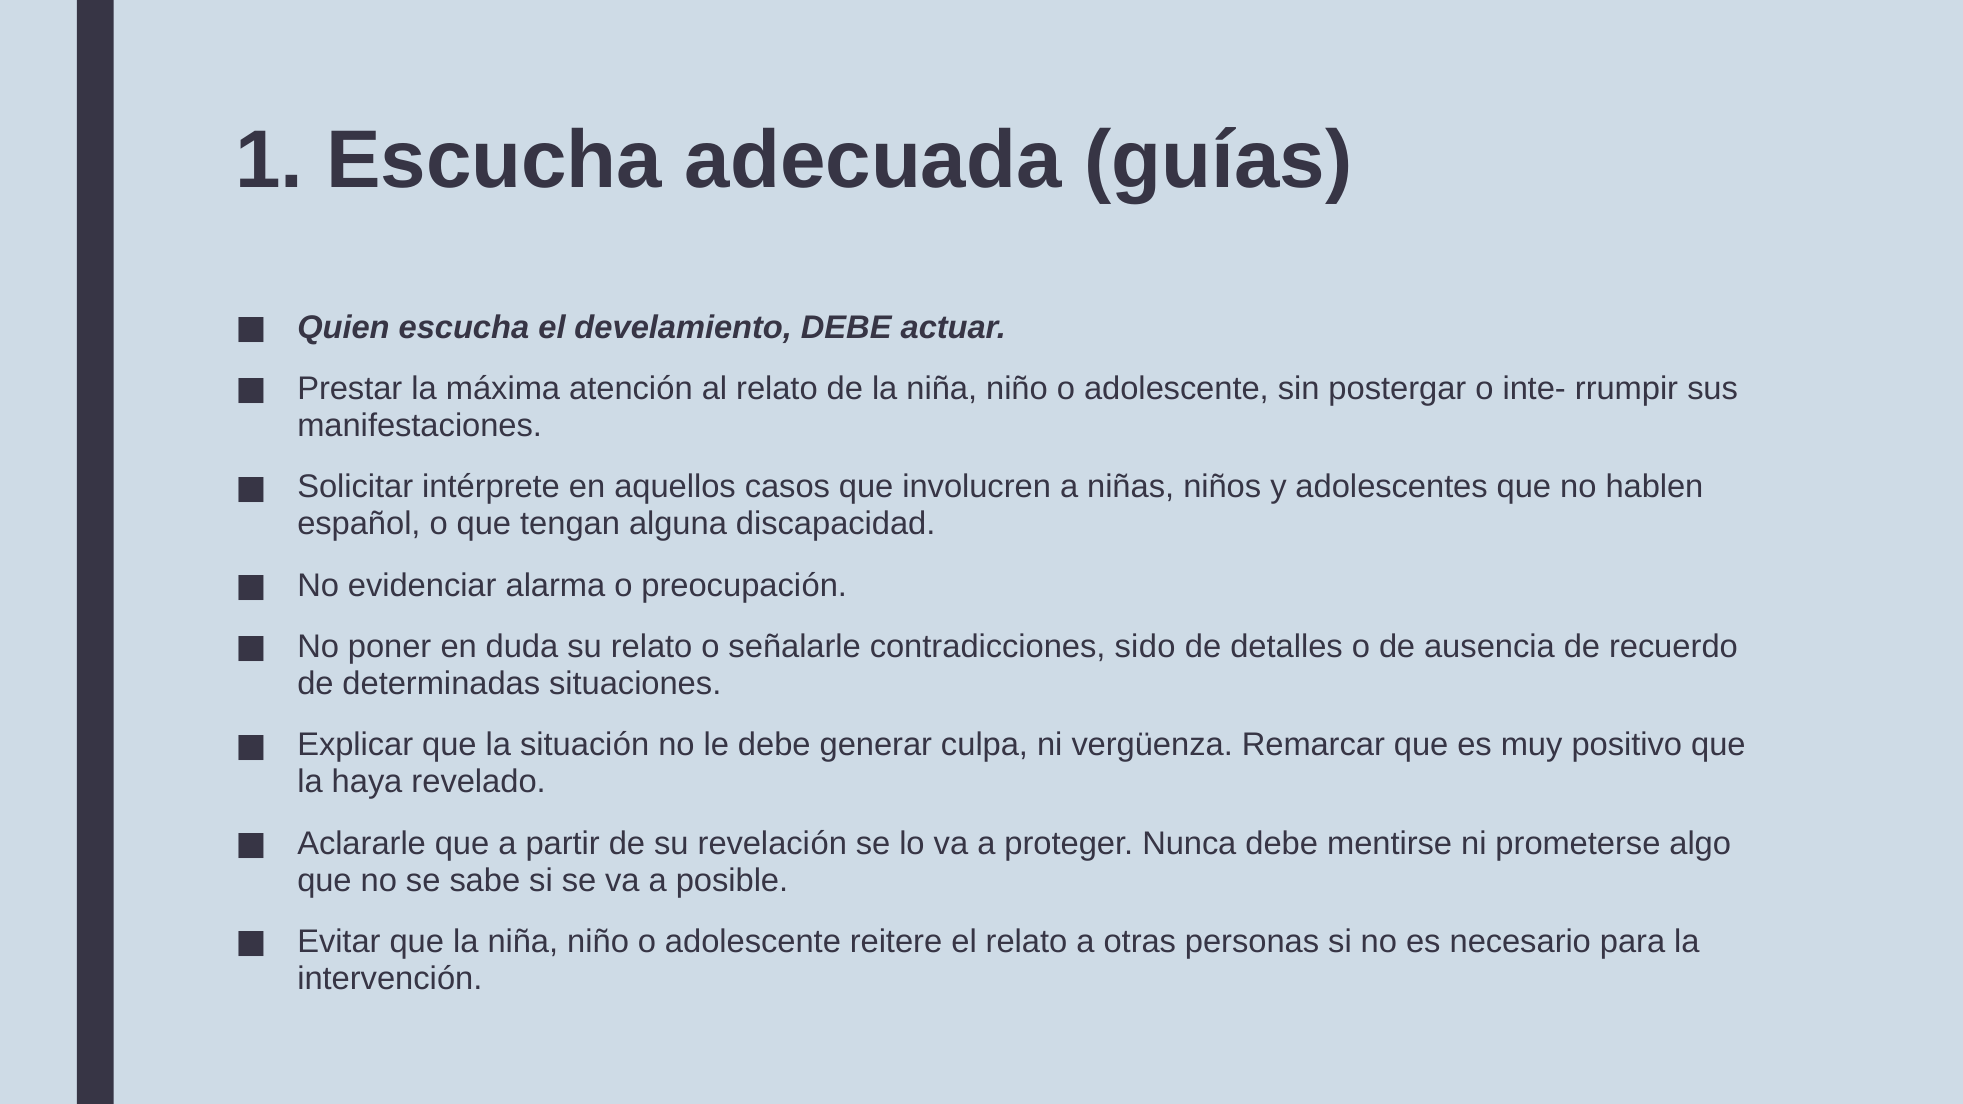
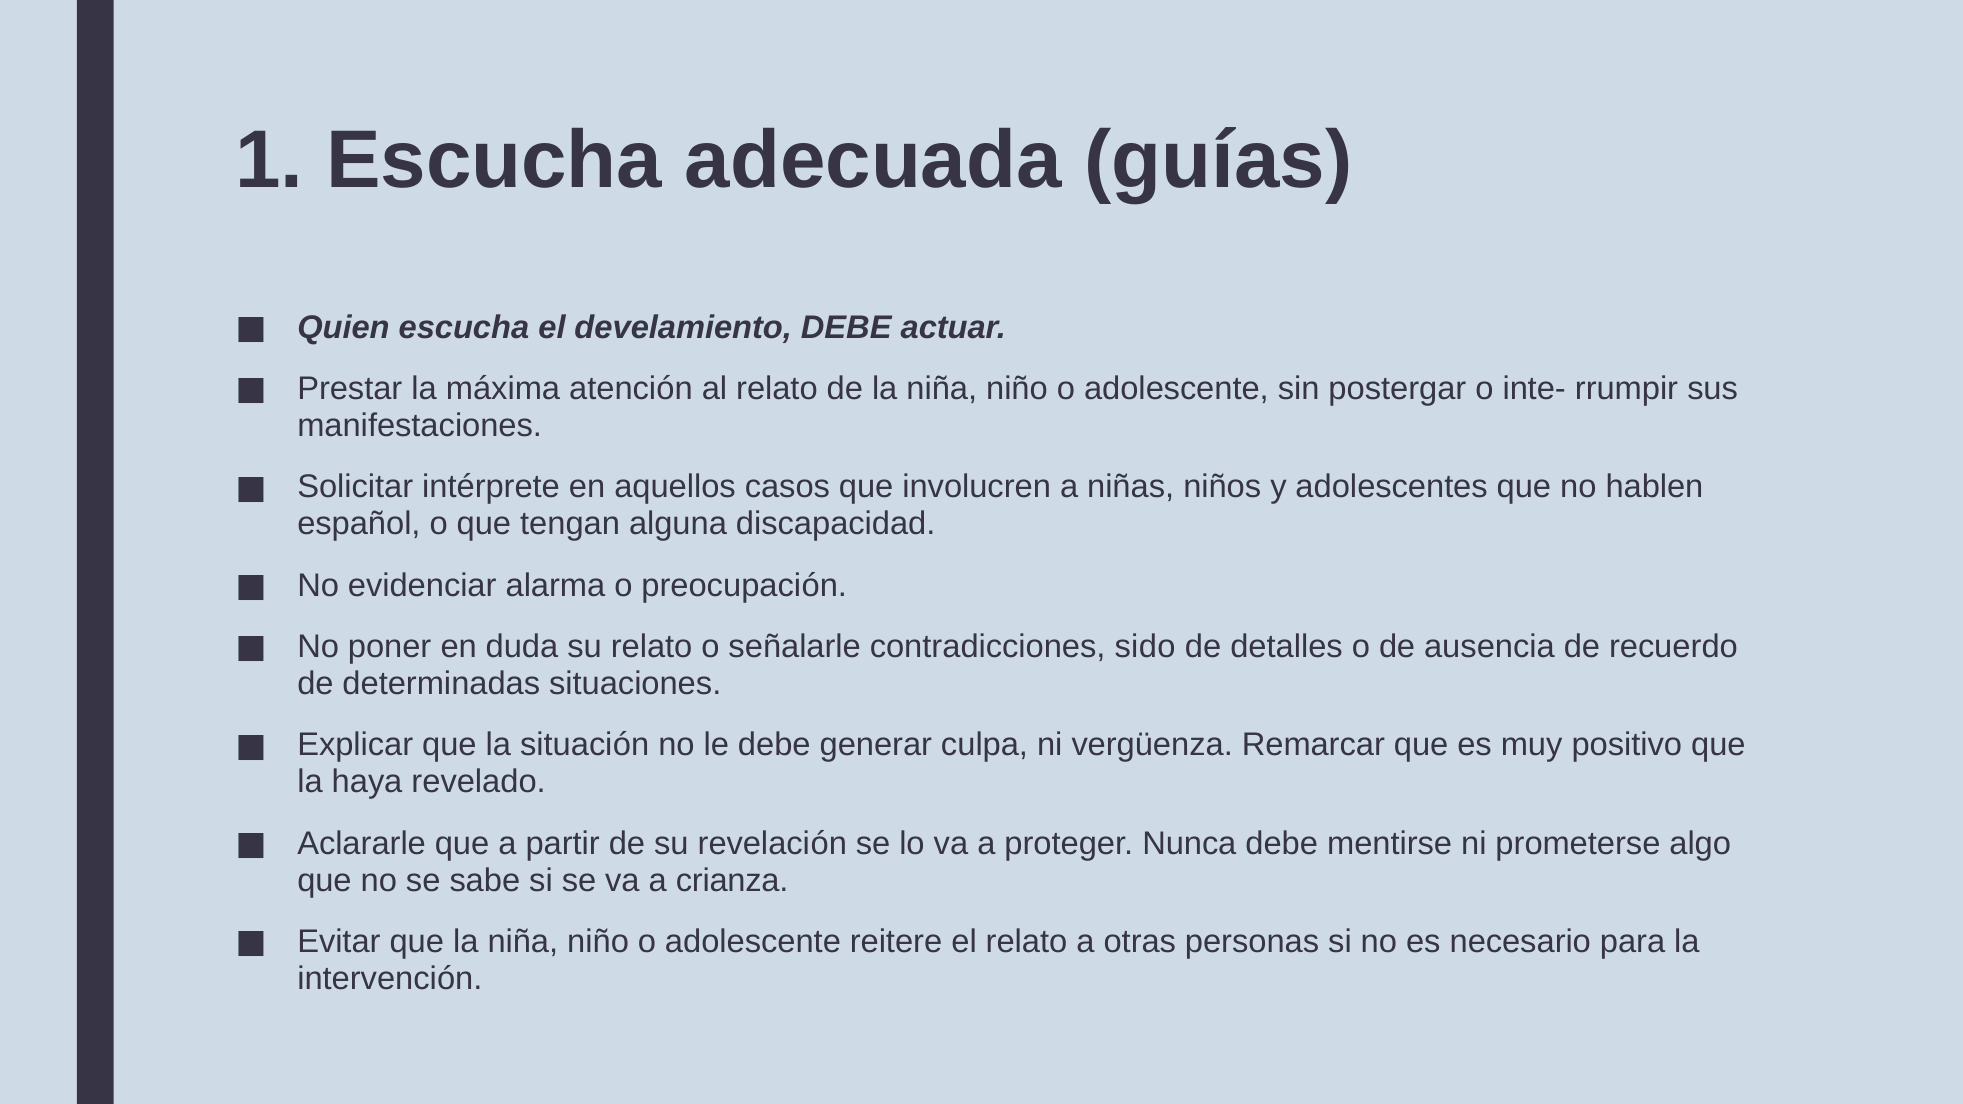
posible: posible -> crianza
